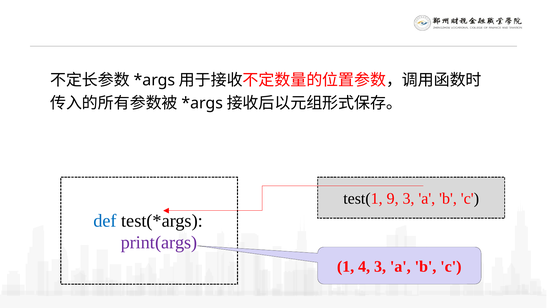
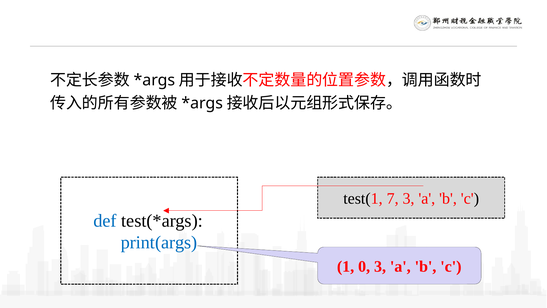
9: 9 -> 7
print(args colour: purple -> blue
4: 4 -> 0
